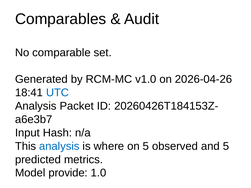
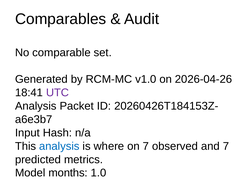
UTC colour: blue -> purple
on 5: 5 -> 7
and 5: 5 -> 7
provide: provide -> months
